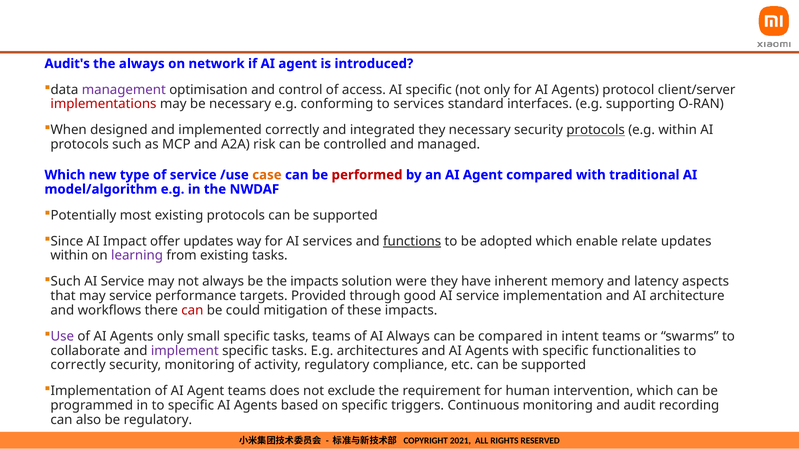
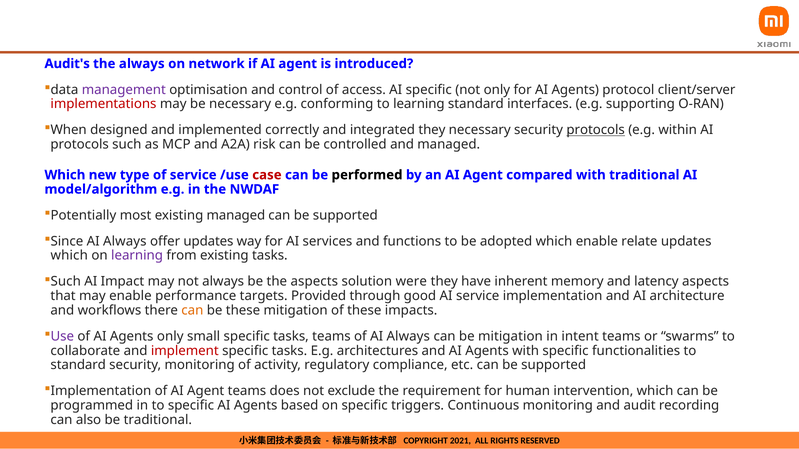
to services: services -> learning
case colour: orange -> red
performed colour: red -> black
existing protocols: protocols -> managed
Since AI Impact: Impact -> Always
functions underline: present -> none
within at (69, 256): within -> which
Service at (123, 282): Service -> Impact
the impacts: impacts -> aspects
may service: service -> enable
can at (192, 311) colour: red -> orange
be could: could -> these
be compared: compared -> mitigation
implement colour: purple -> red
correctly at (78, 365): correctly -> standard
be regulatory: regulatory -> traditional
